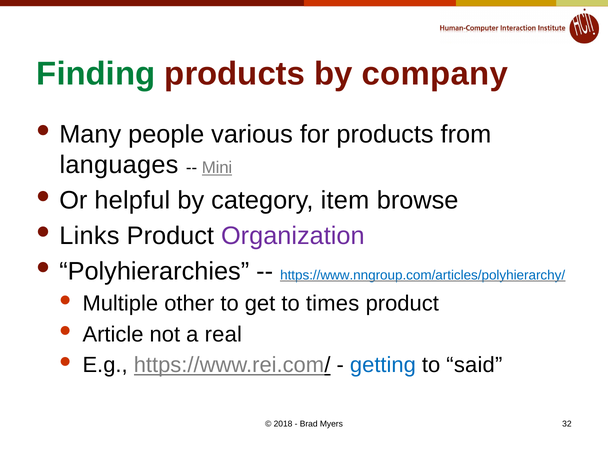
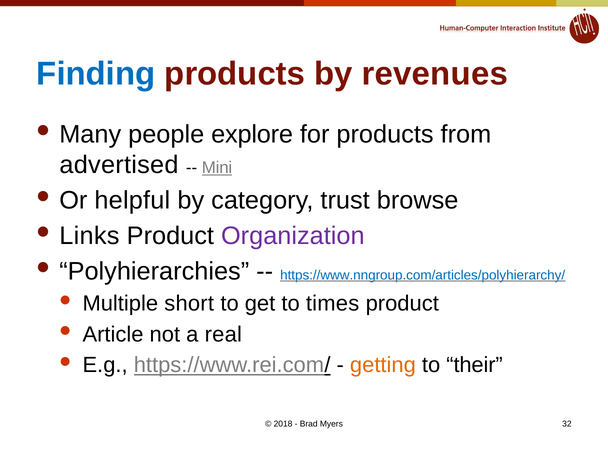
Finding colour: green -> blue
company: company -> revenues
various: various -> explore
languages: languages -> advertised
item: item -> trust
other: other -> short
getting colour: blue -> orange
said: said -> their
